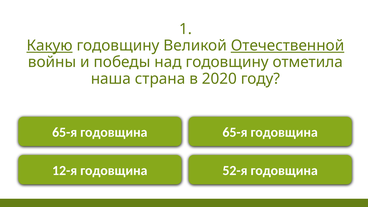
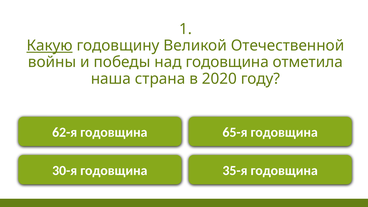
Отечественной underline: present -> none
над годовщину: годовщину -> годовщина
65-я at (65, 132): 65-я -> 62-я
12-я: 12-я -> 30-я
52-я: 52-я -> 35-я
